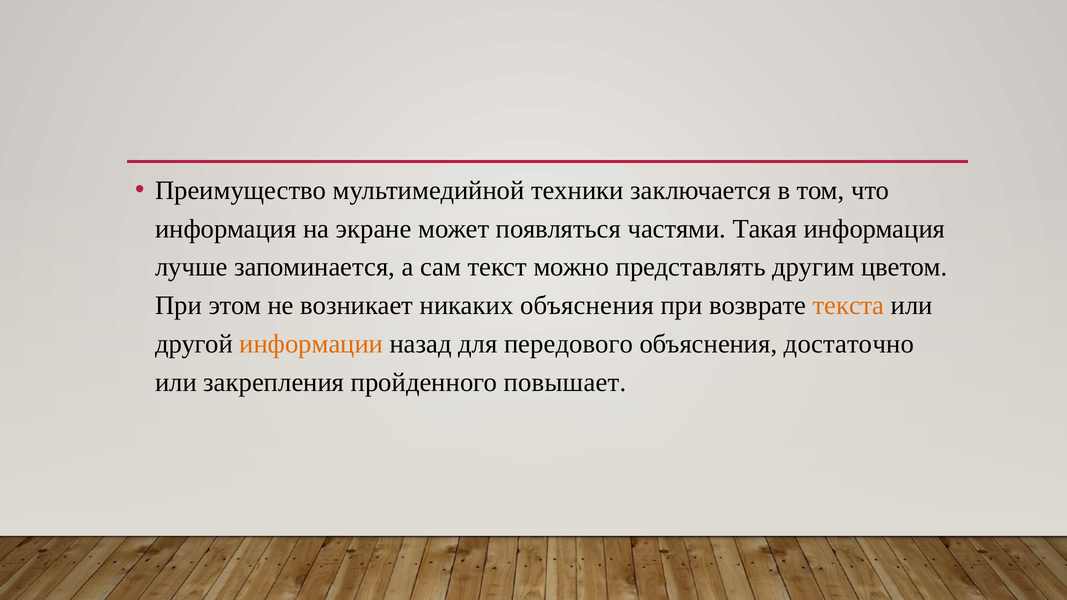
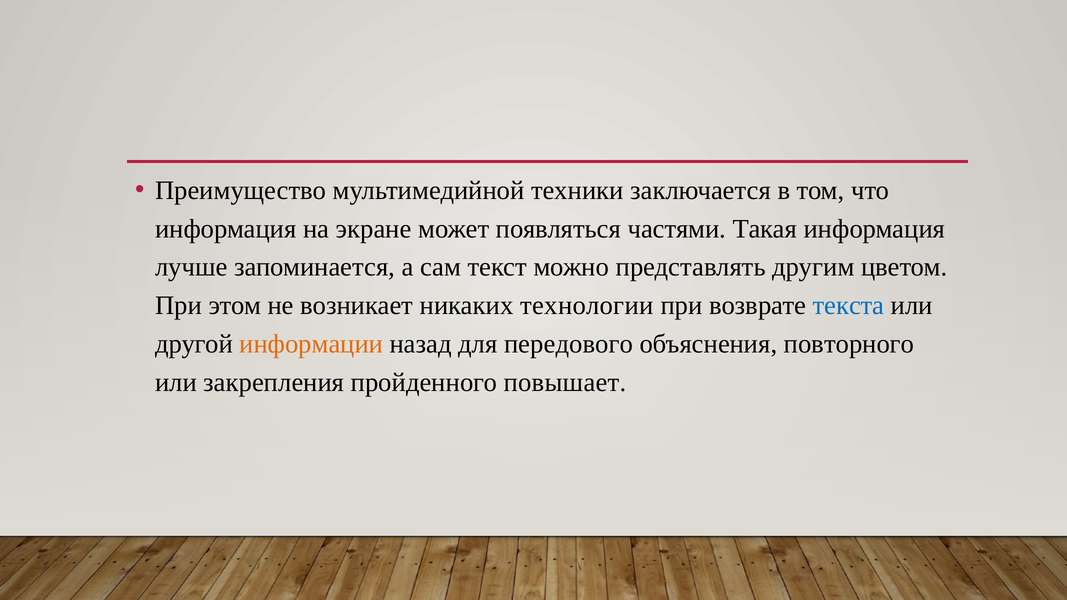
никаких объяснения: объяснения -> технологии
текста colour: orange -> blue
достаточно: достаточно -> повторного
